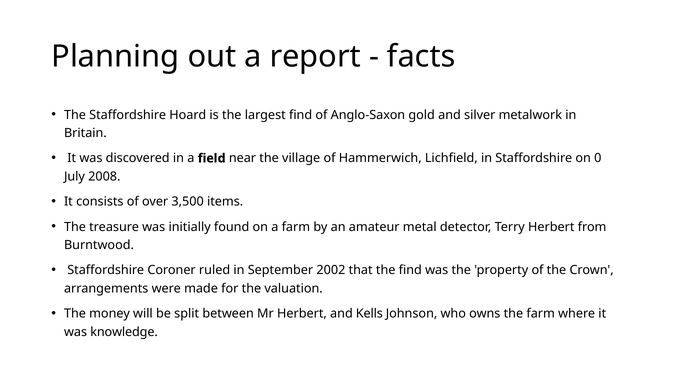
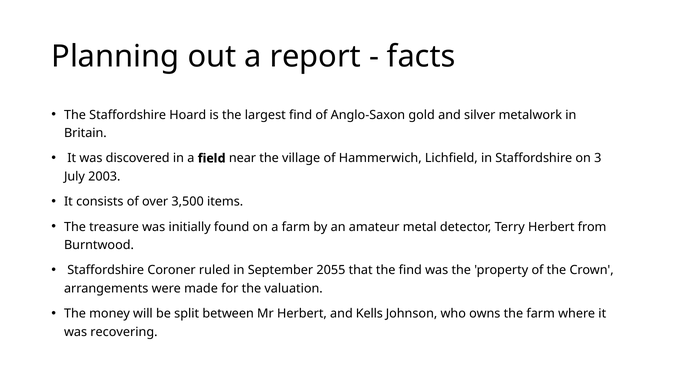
0: 0 -> 3
2008: 2008 -> 2003
2002: 2002 -> 2055
knowledge: knowledge -> recovering
